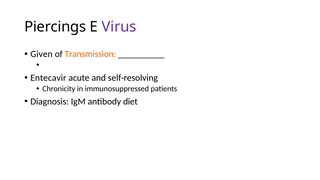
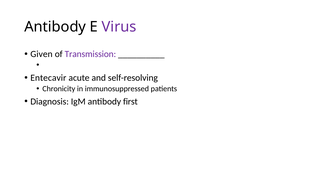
Piercings at (55, 27): Piercings -> Antibody
Transmission colour: orange -> purple
diet: diet -> first
